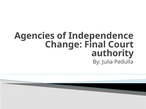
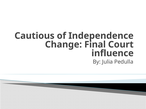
Agencies: Agencies -> Cautious
authority: authority -> influence
